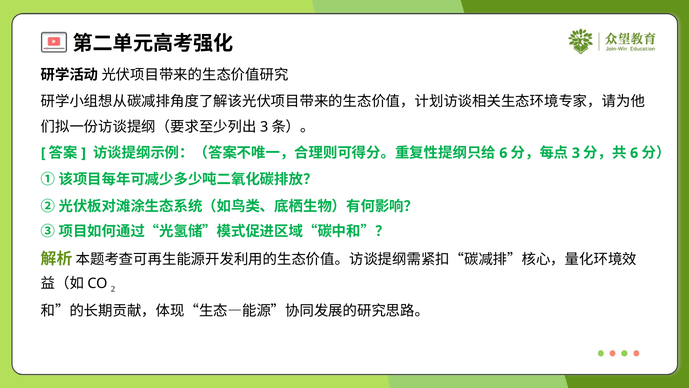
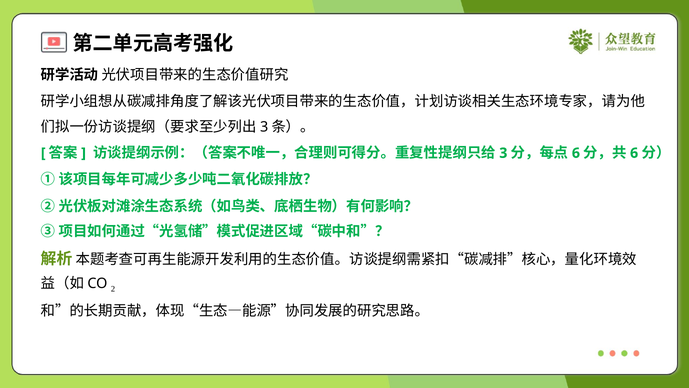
6 at (503, 153): 6 -> 3
3 at (576, 153): 3 -> 6
